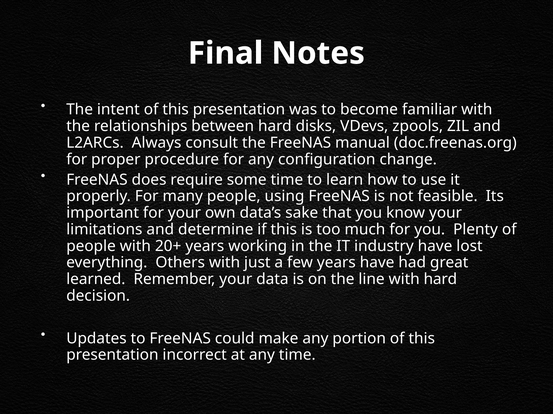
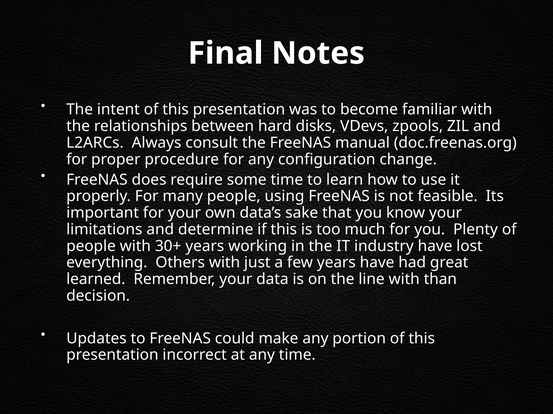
20+: 20+ -> 30+
with hard: hard -> than
